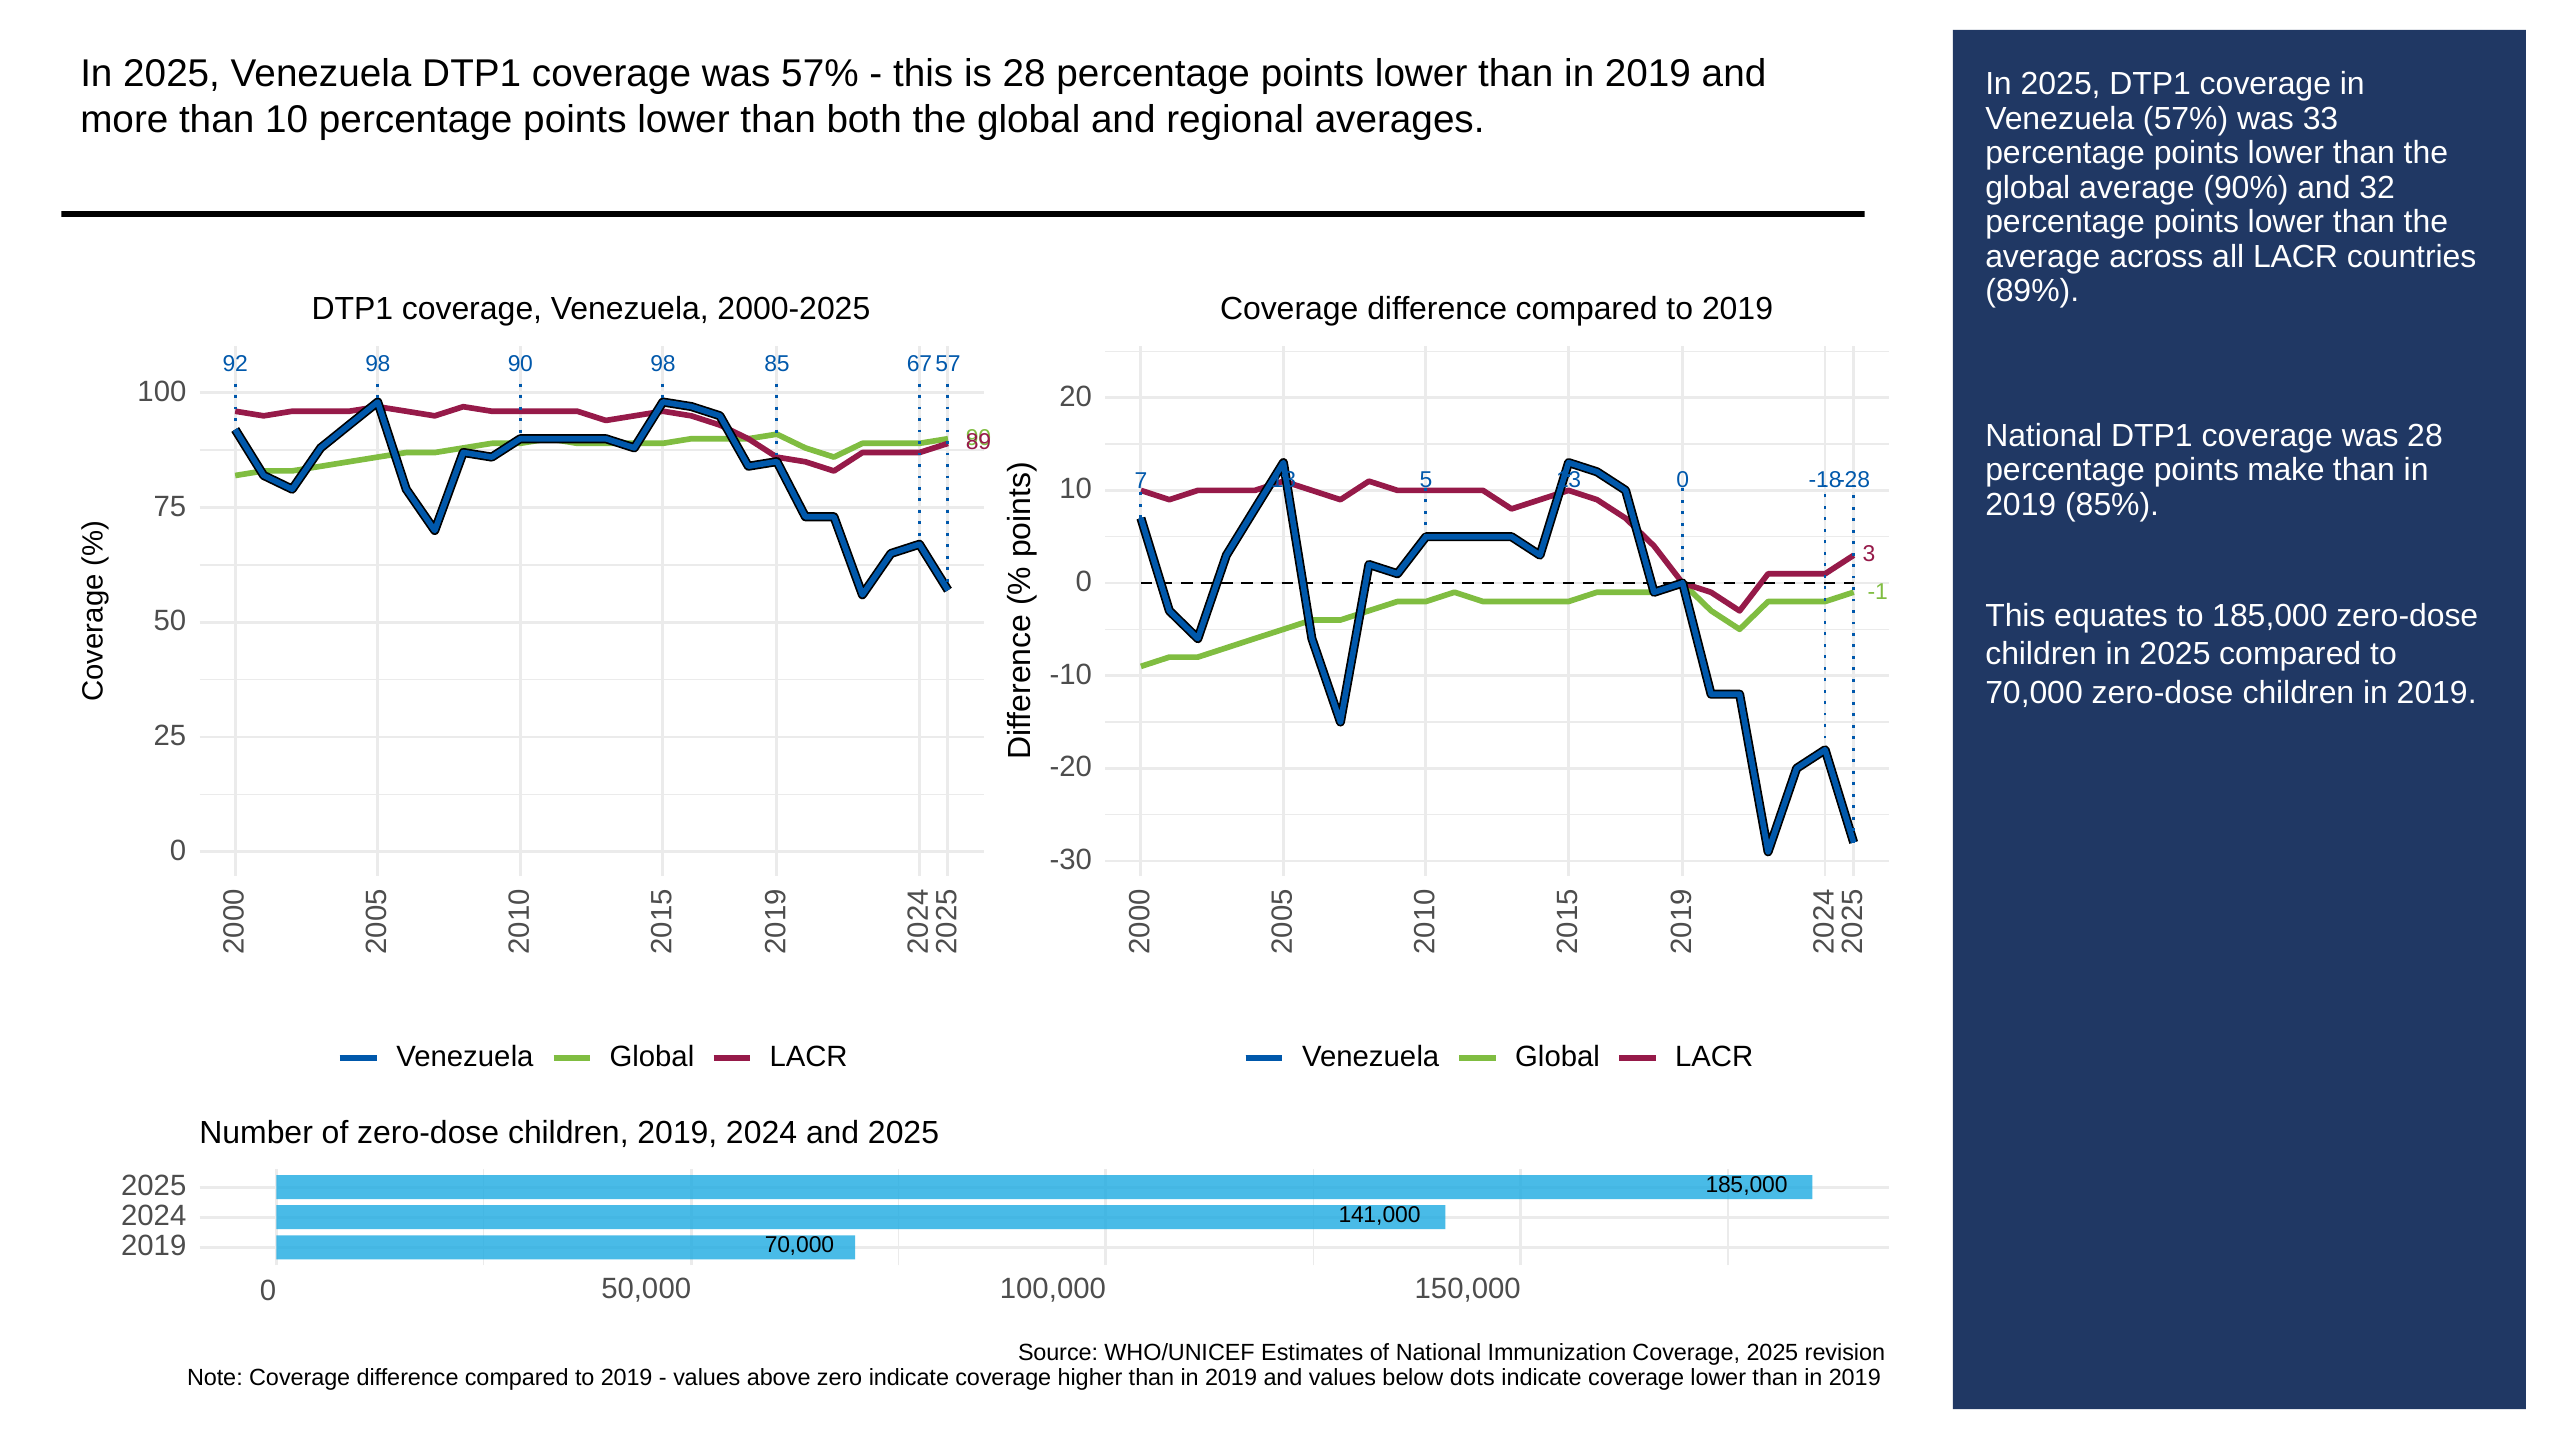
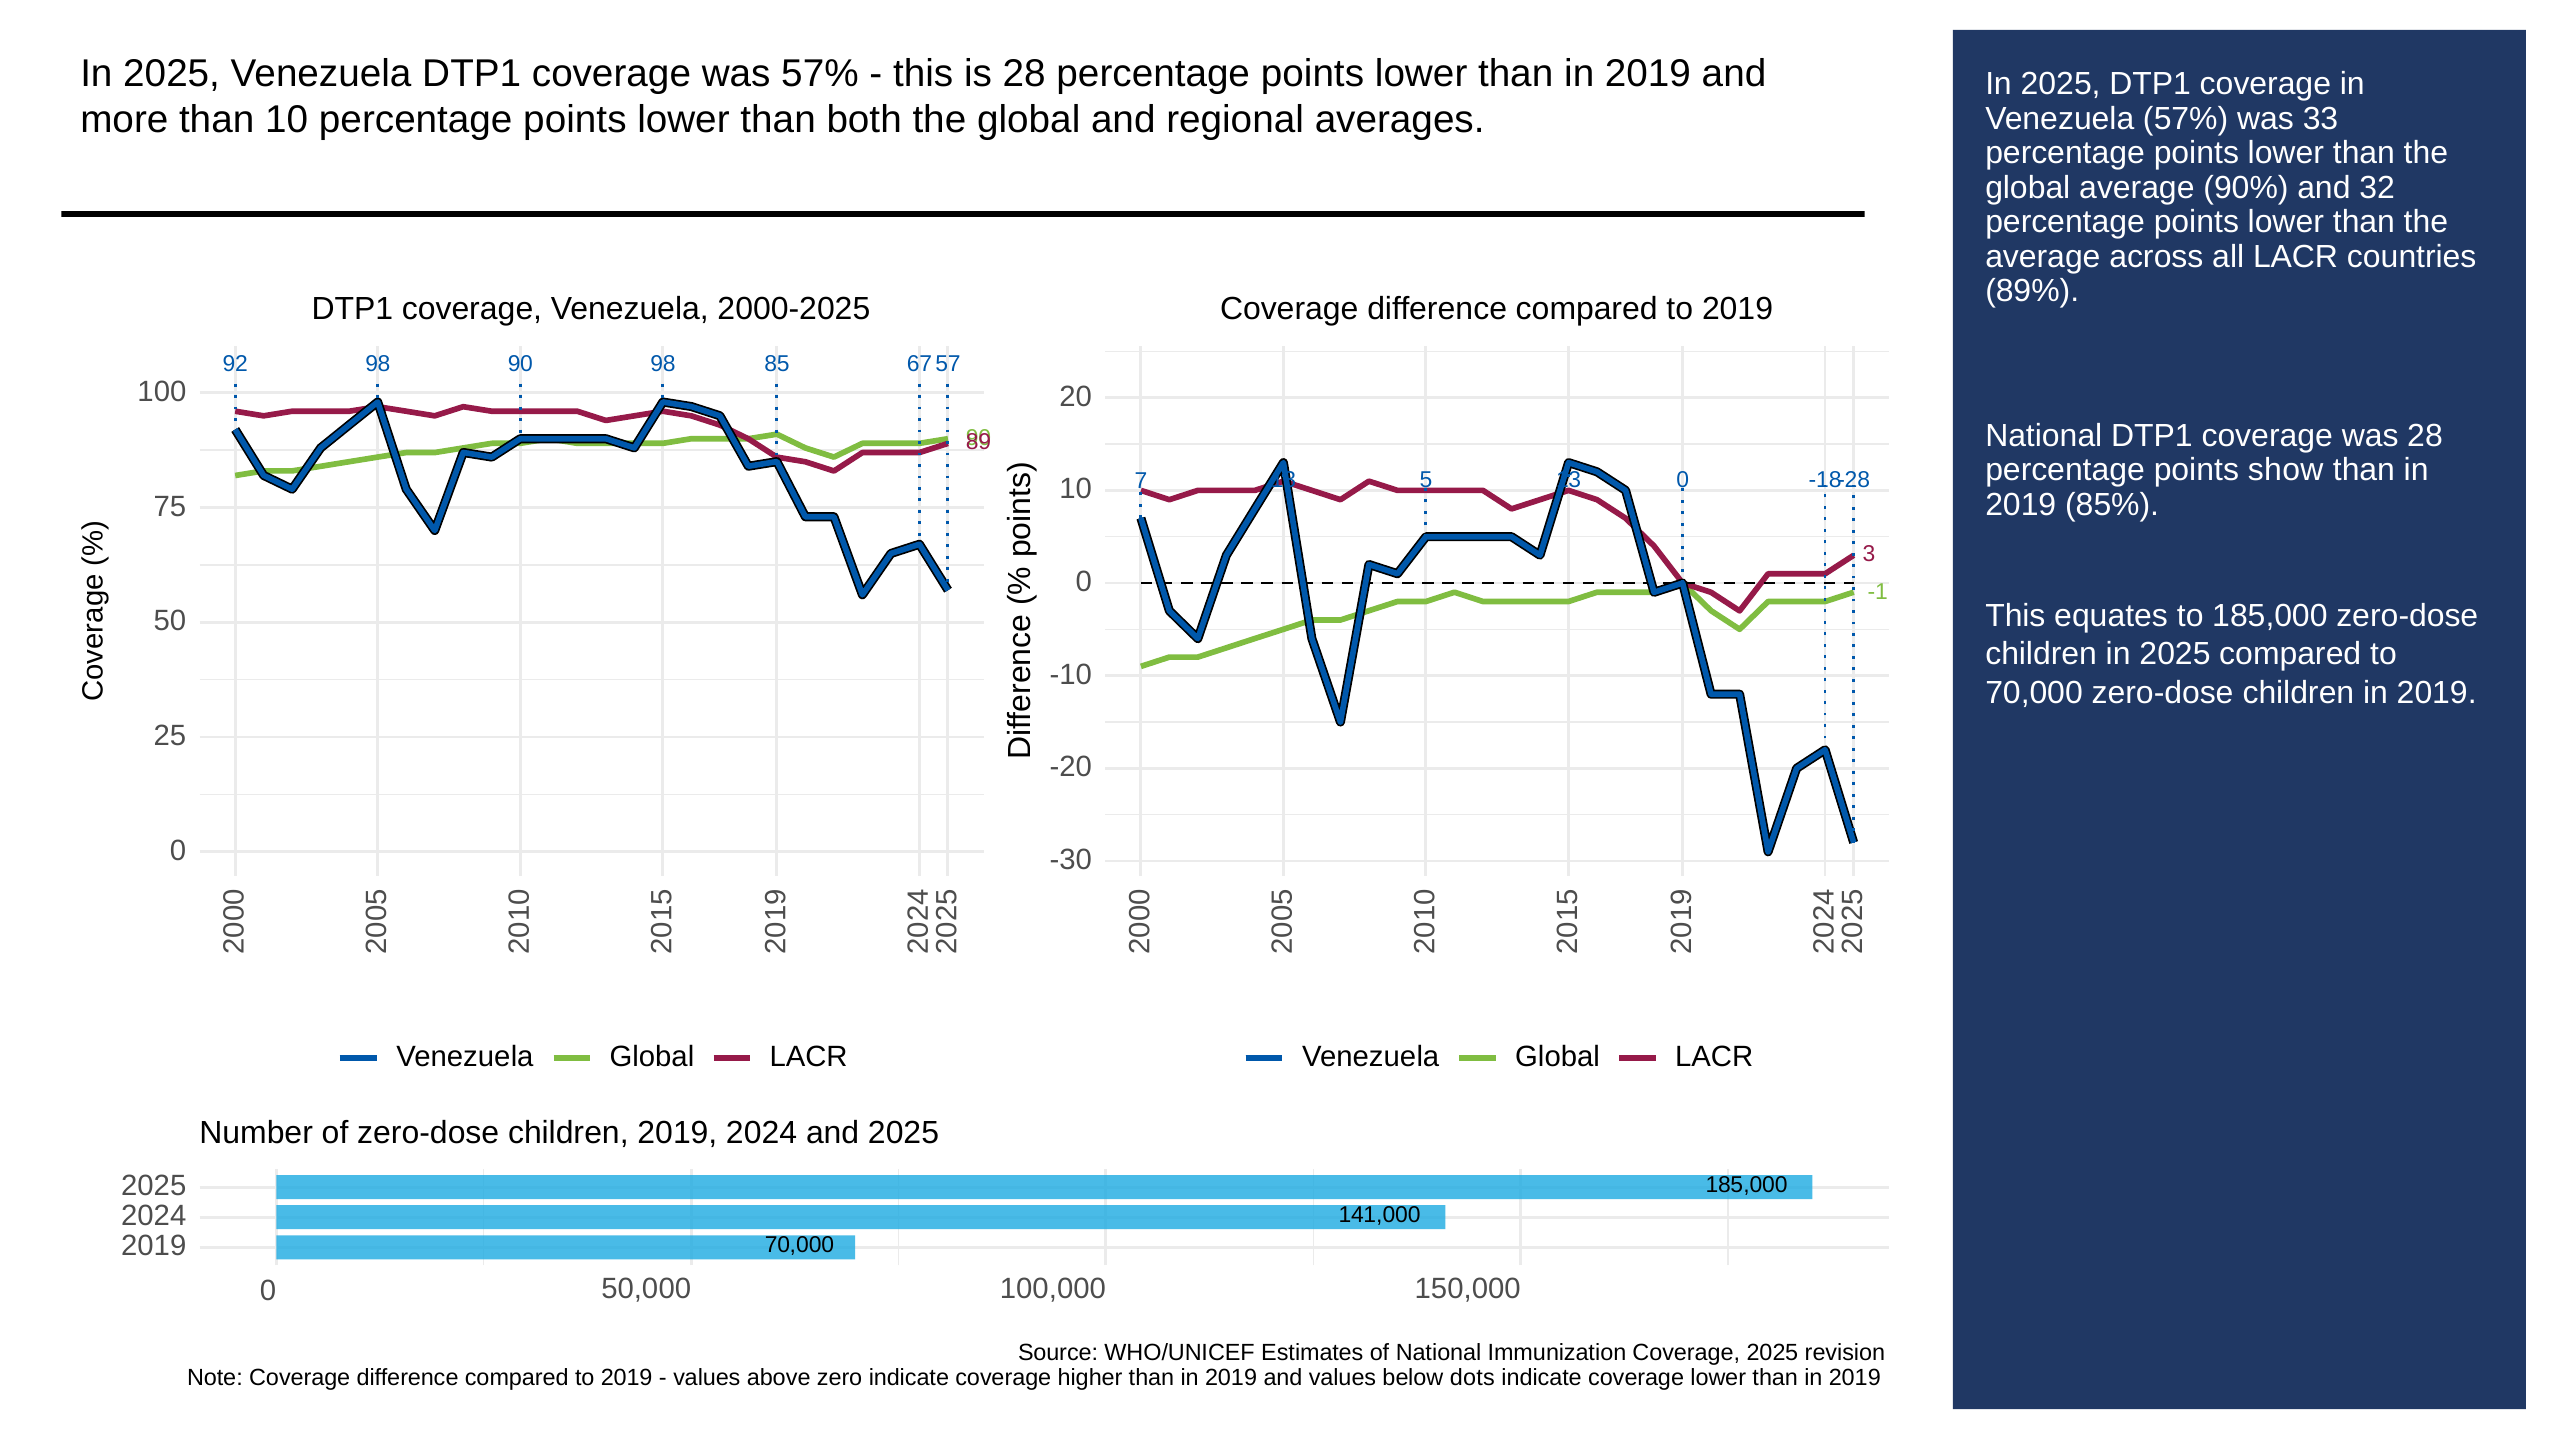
make: make -> show
